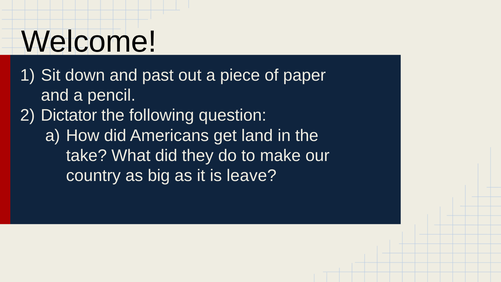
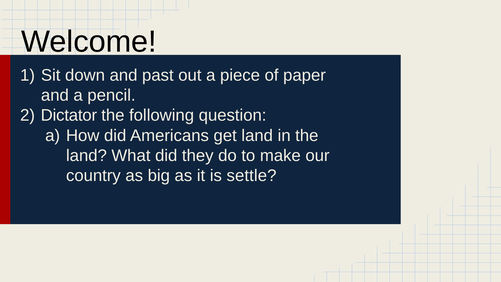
take at (86, 155): take -> land
leave: leave -> settle
